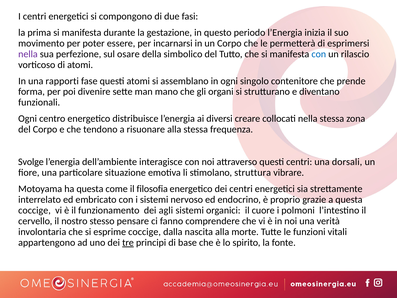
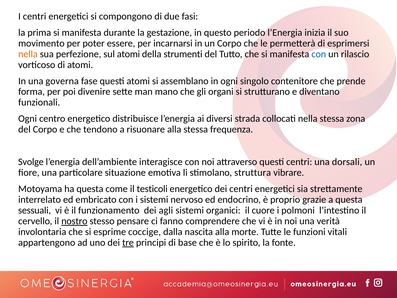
nella at (28, 54) colour: purple -> orange
sul osare: osare -> atomi
simbolico: simbolico -> strumenti
rapporti: rapporti -> governa
creare: creare -> strada
filosofia: filosofia -> testicoli
coccige at (34, 210): coccige -> sessuali
nostro underline: none -> present
